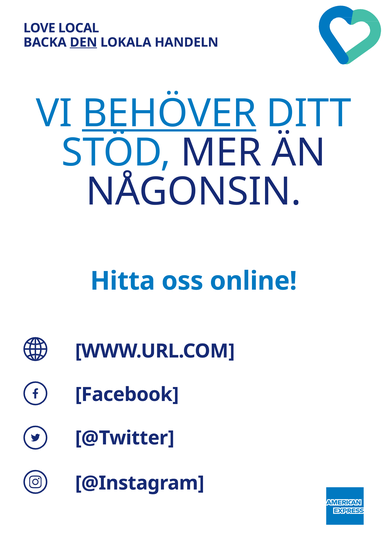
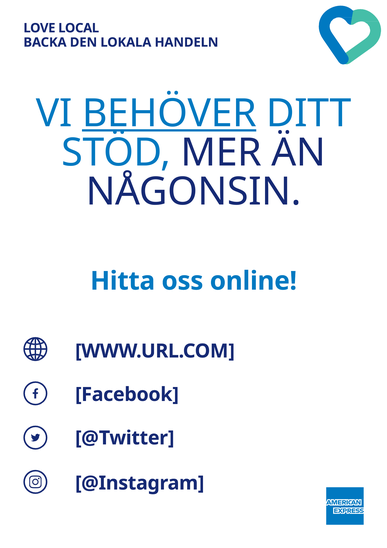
DEN underline: present -> none
